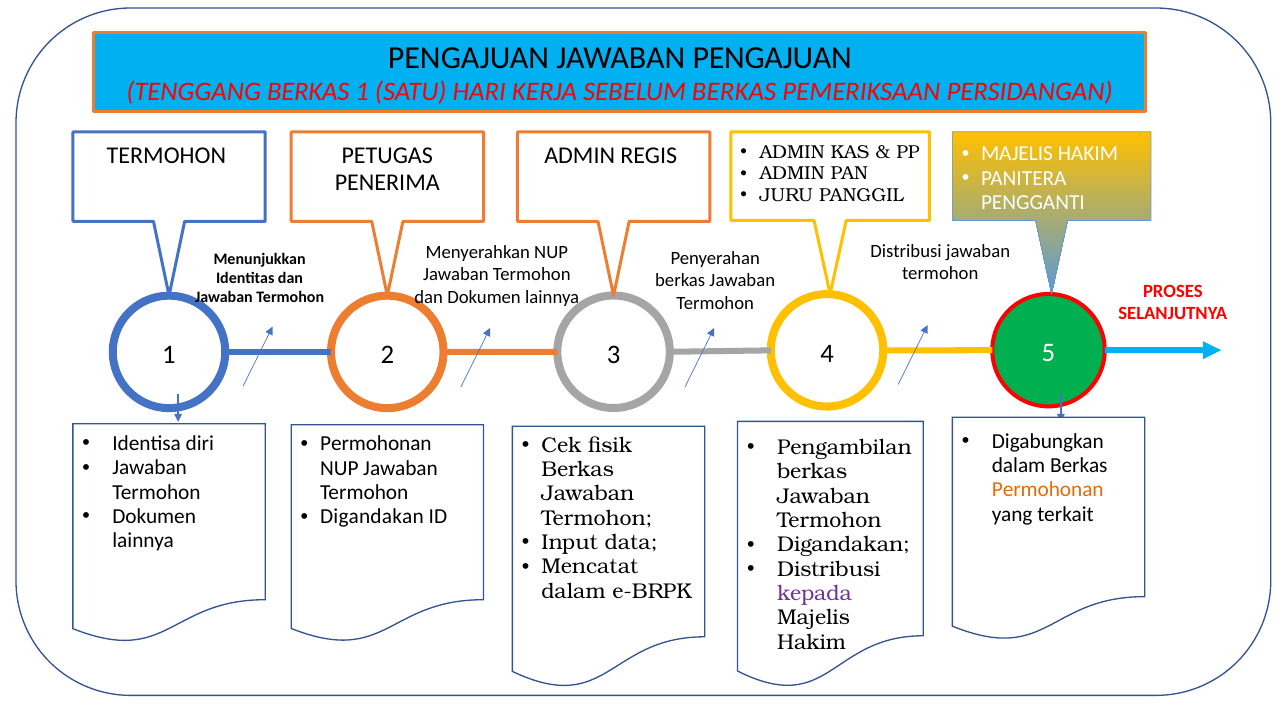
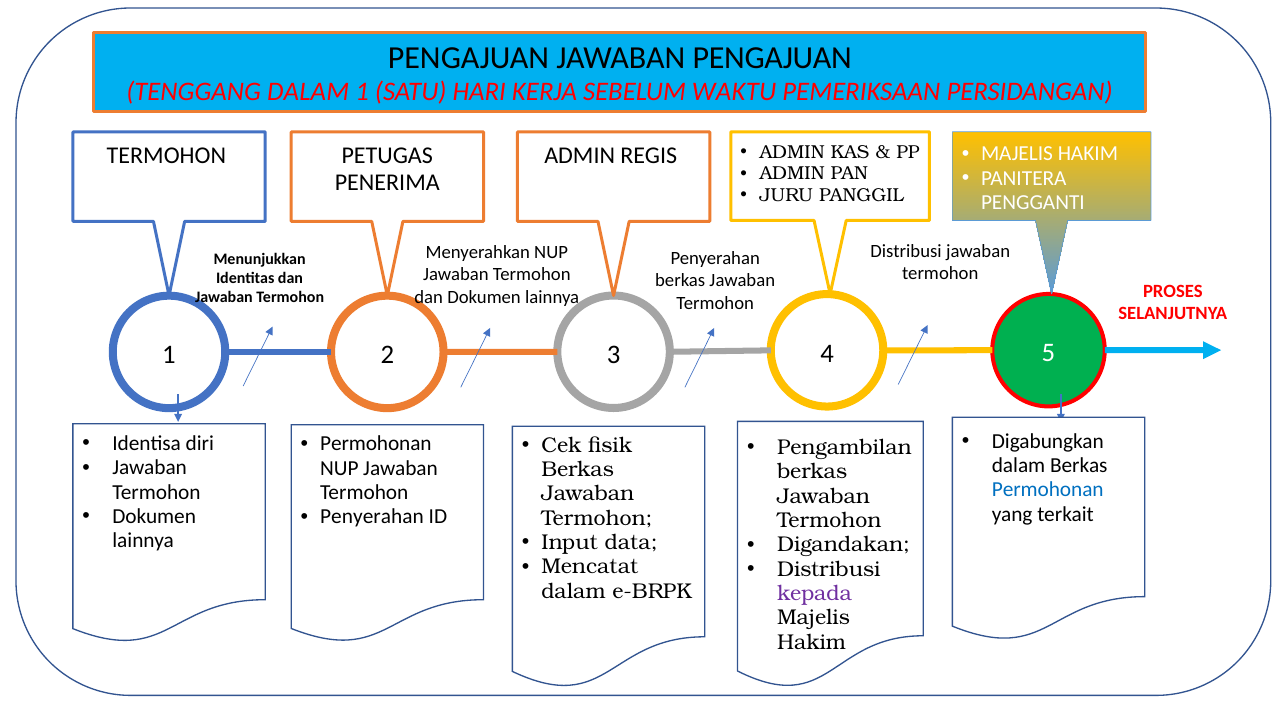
TENGGANG BERKAS: BERKAS -> DALAM
SEBELUM BERKAS: BERKAS -> WAKTU
Permohonan at (1048, 490) colour: orange -> blue
Digandakan at (372, 517): Digandakan -> Penyerahan
